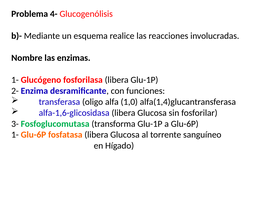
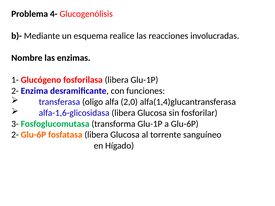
1,0: 1,0 -> 2,0
1- at (15, 135): 1- -> 2-
